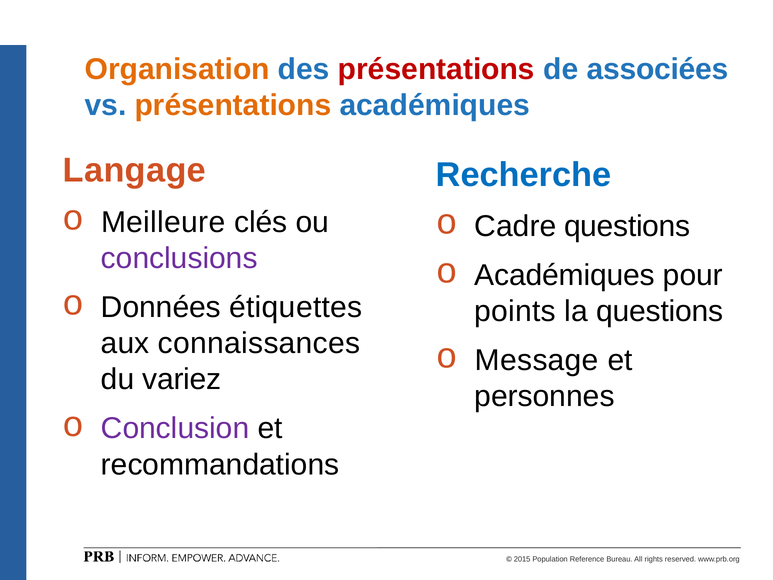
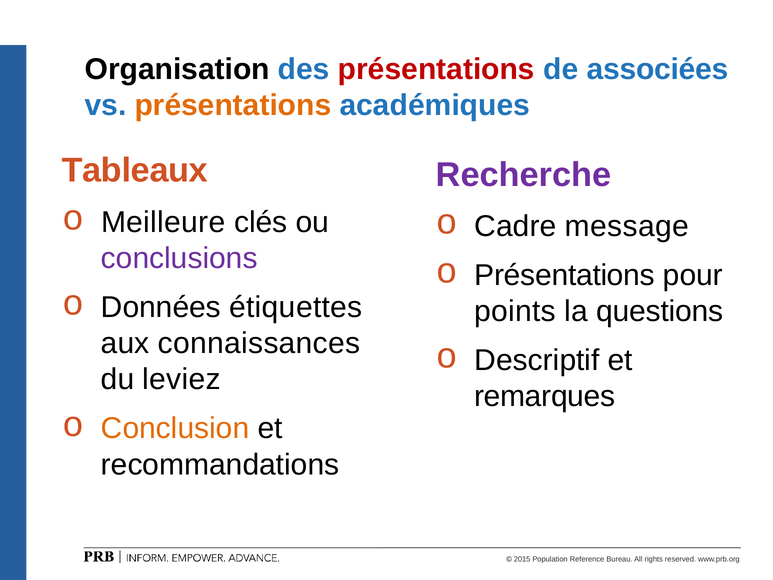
Organisation colour: orange -> black
Langage: Langage -> Tableaux
Recherche colour: blue -> purple
Cadre questions: questions -> message
Académiques at (565, 275): Académiques -> Présentations
Message: Message -> Descriptif
variez: variez -> leviez
personnes: personnes -> remarques
Conclusion colour: purple -> orange
